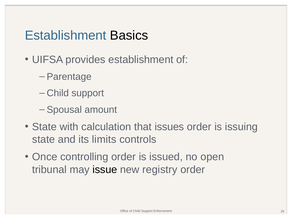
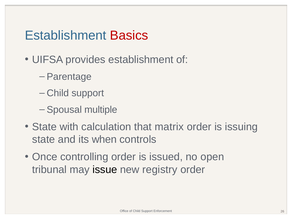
Basics colour: black -> red
amount: amount -> multiple
issues: issues -> matrix
limits: limits -> when
